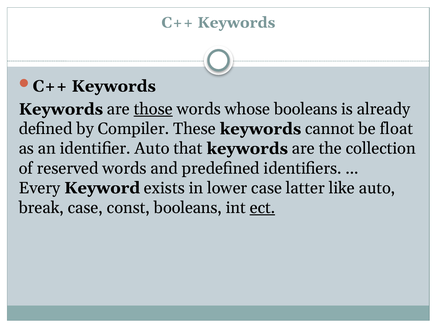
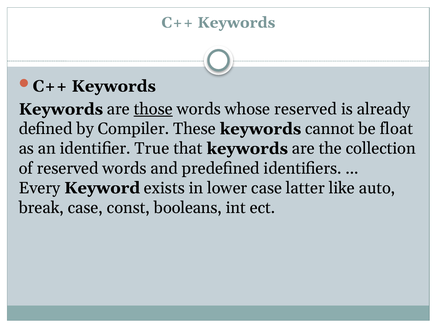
whose booleans: booleans -> reserved
identifier Auto: Auto -> True
ect underline: present -> none
